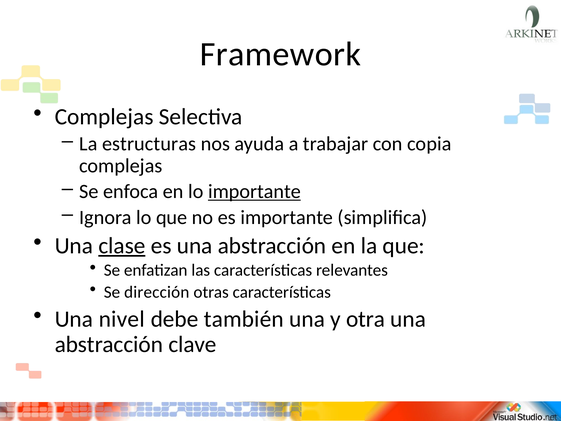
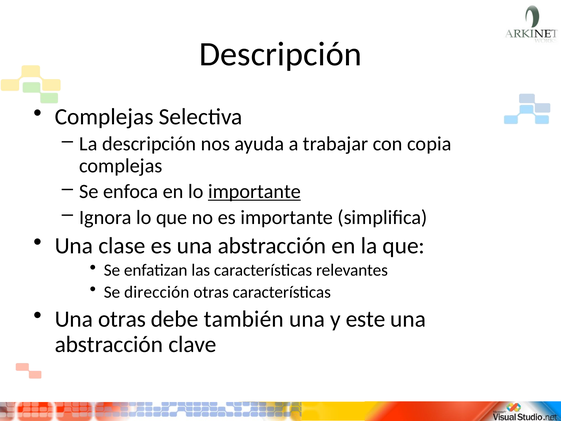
Framework at (280, 54): Framework -> Descripción
La estructuras: estructuras -> descripción
clase underline: present -> none
Una nivel: nivel -> otras
otra: otra -> este
